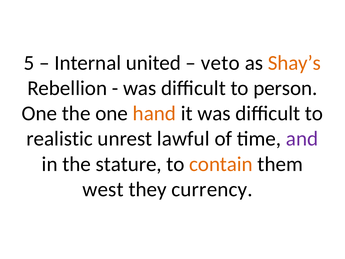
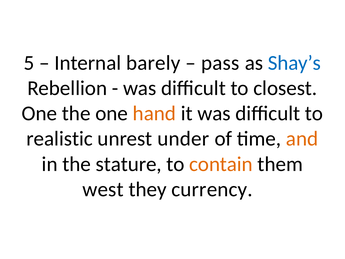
united: united -> barely
veto: veto -> pass
Shay’s colour: orange -> blue
person: person -> closest
lawful: lawful -> under
and colour: purple -> orange
